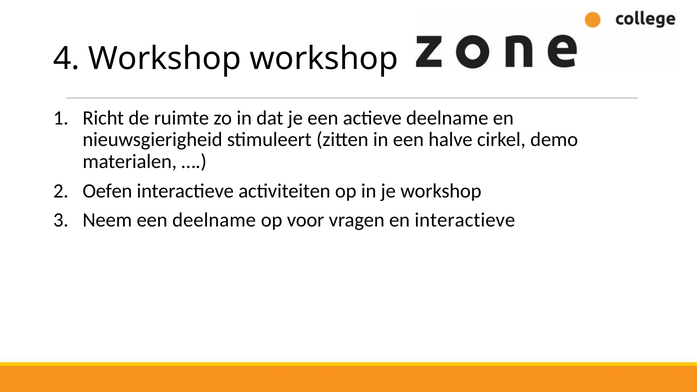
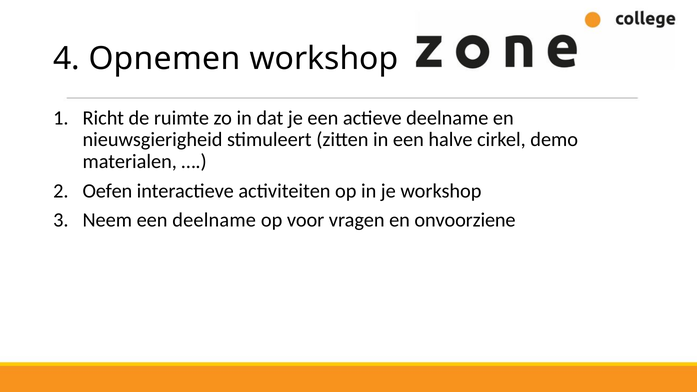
4 Workshop: Workshop -> Opnemen
en interactieve: interactieve -> onvoorziene
